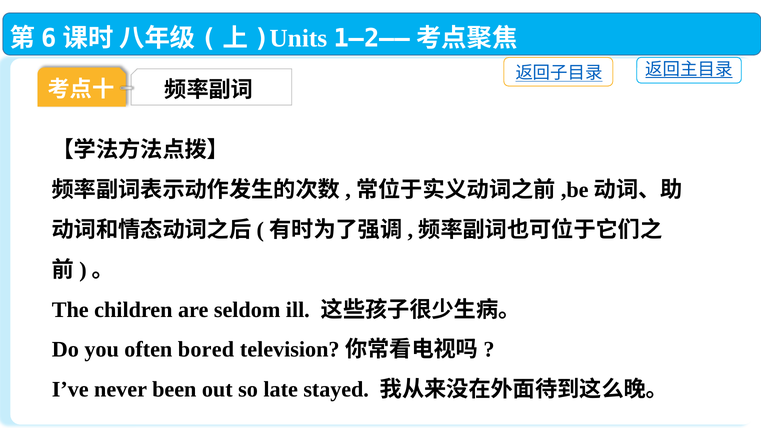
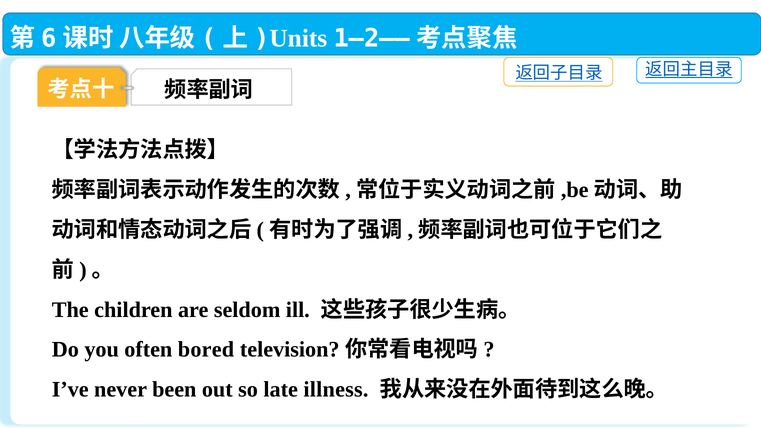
stayed: stayed -> illness
